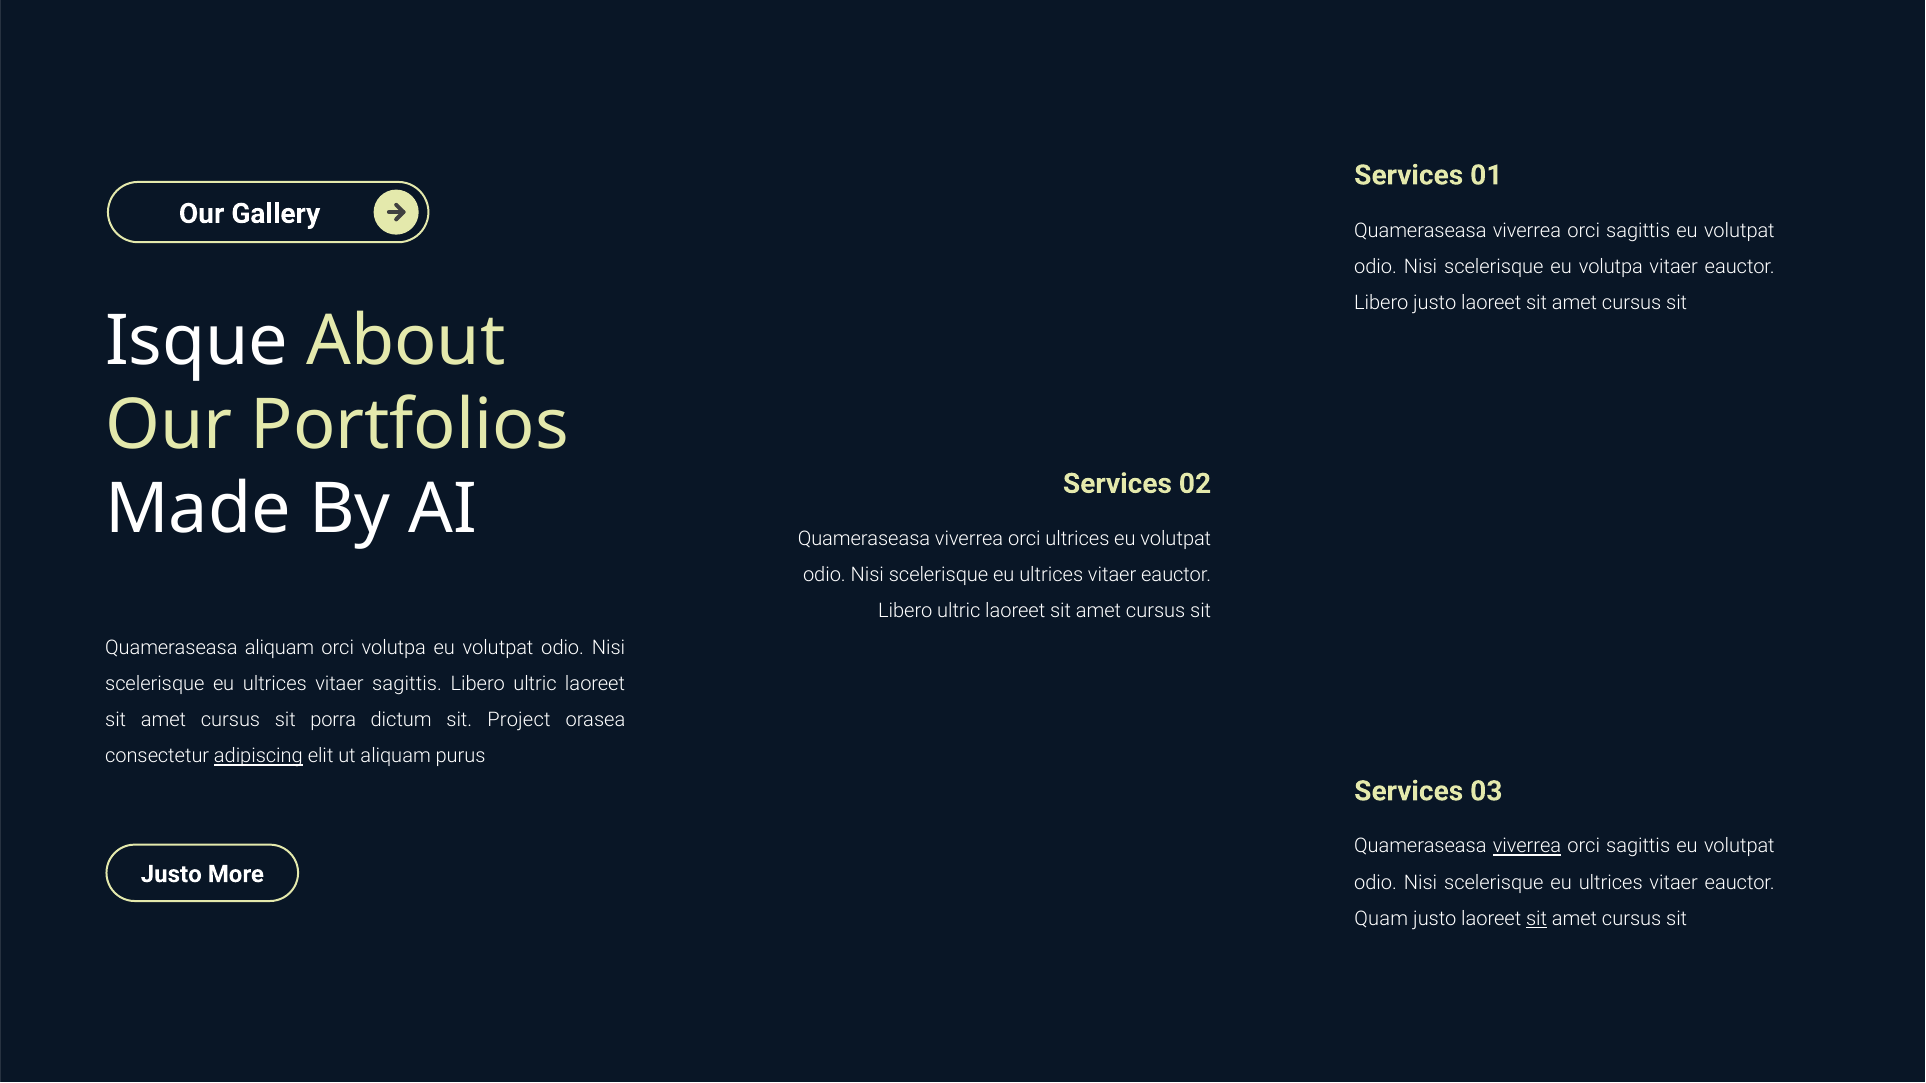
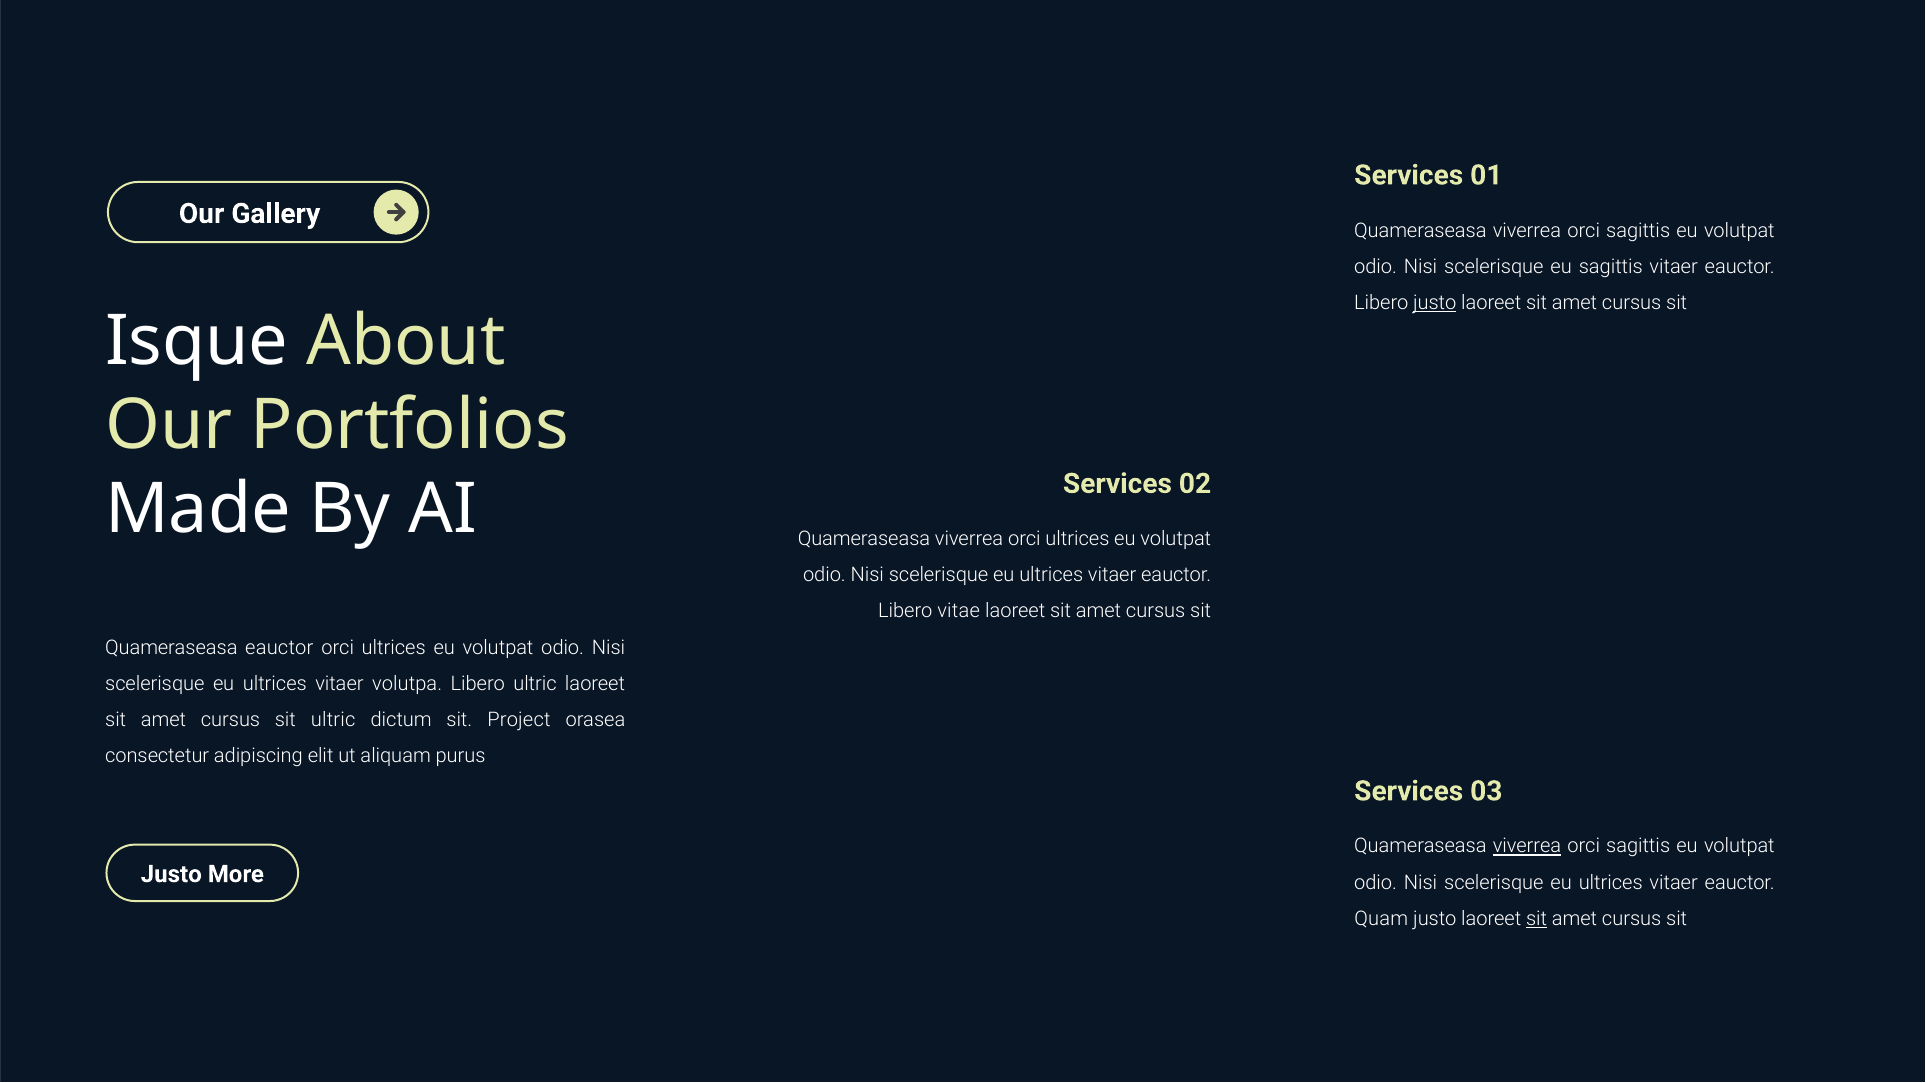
eu volutpa: volutpa -> sagittis
justo at (1435, 303) underline: none -> present
ultric at (959, 611): ultric -> vitae
Quameraseasa aliquam: aliquam -> eauctor
volutpa at (394, 648): volutpa -> ultrices
vitaer sagittis: sagittis -> volutpa
sit porra: porra -> ultric
adipiscing underline: present -> none
